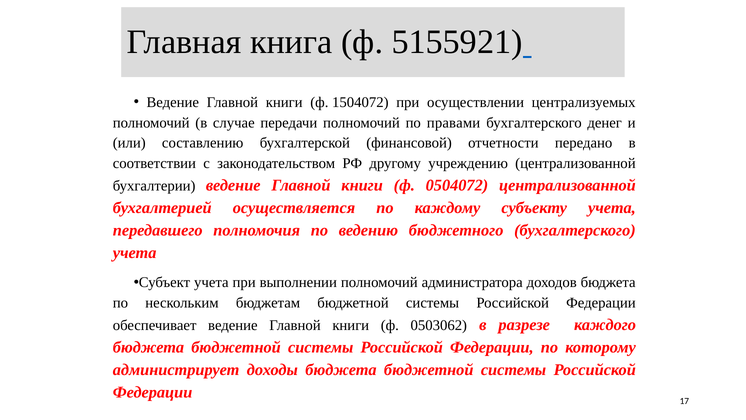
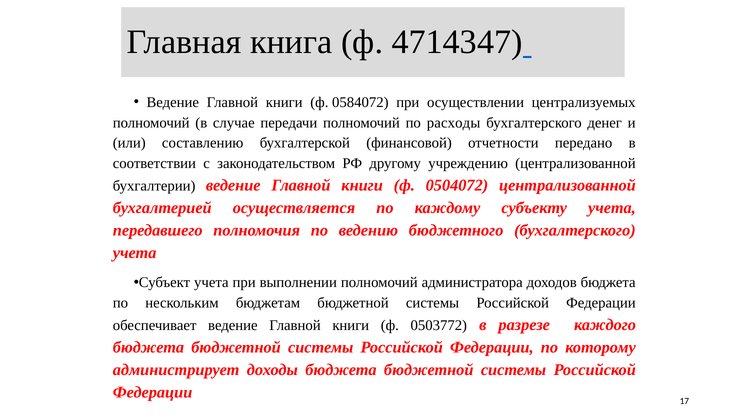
5155921: 5155921 -> 4714347
1504072: 1504072 -> 0584072
правами: правами -> расходы
0503062: 0503062 -> 0503772
